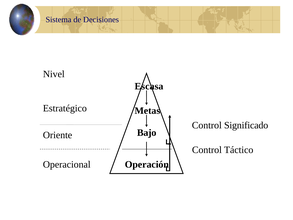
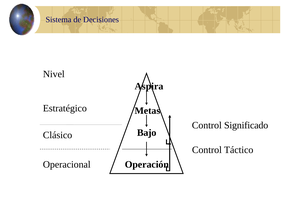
Escasa: Escasa -> Aspira
Oriente: Oriente -> Clásico
